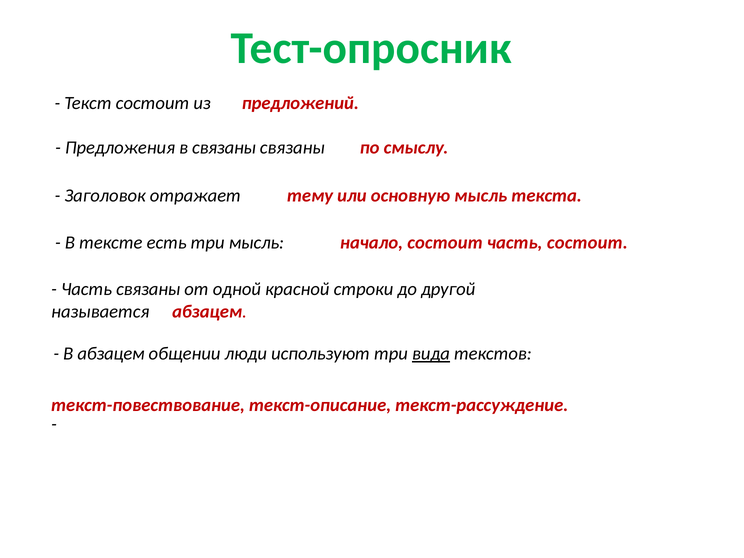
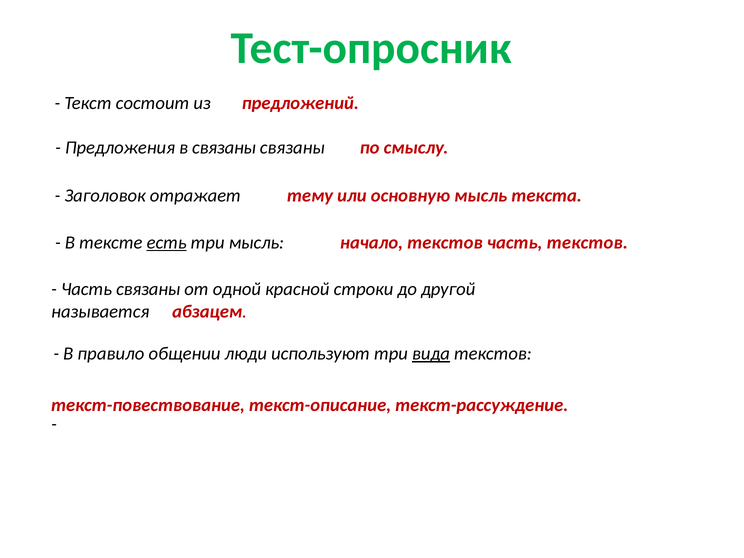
есть underline: none -> present
начало состоит: состоит -> текстов
часть состоит: состоит -> текстов
В абзацем: абзацем -> правило
